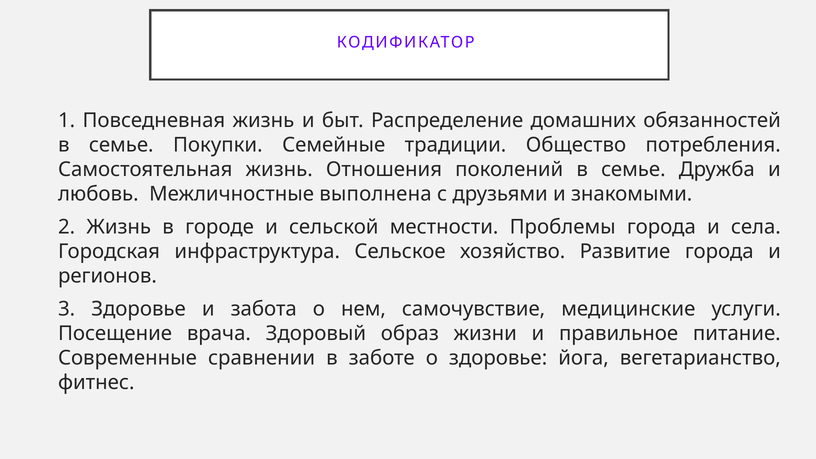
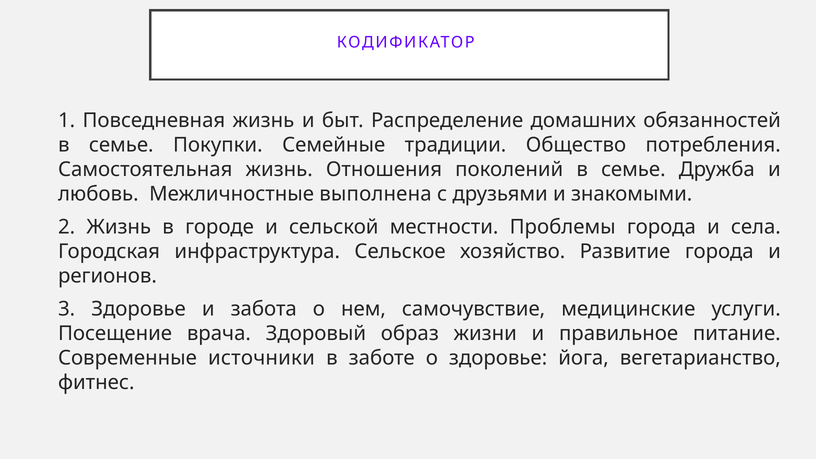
сравнении: сравнении -> источники
